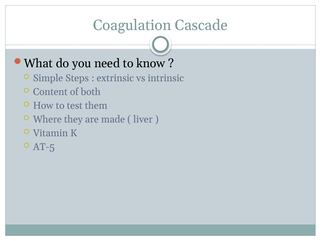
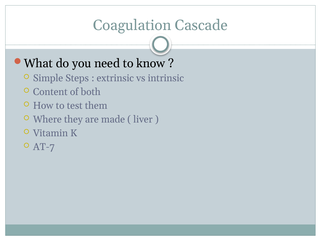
AT-5: AT-5 -> AT-7
